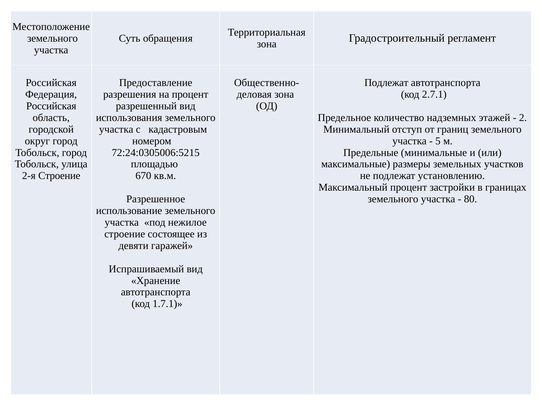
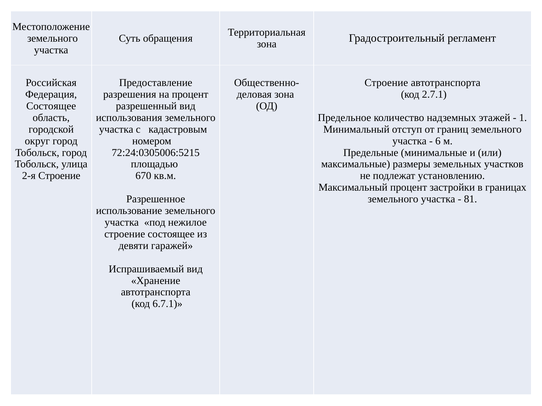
Подлежат at (386, 83): Подлежат -> Строение
Российская at (51, 106): Российская -> Состоящее
2: 2 -> 1
5: 5 -> 6
80: 80 -> 81
1.7.1: 1.7.1 -> 6.7.1
